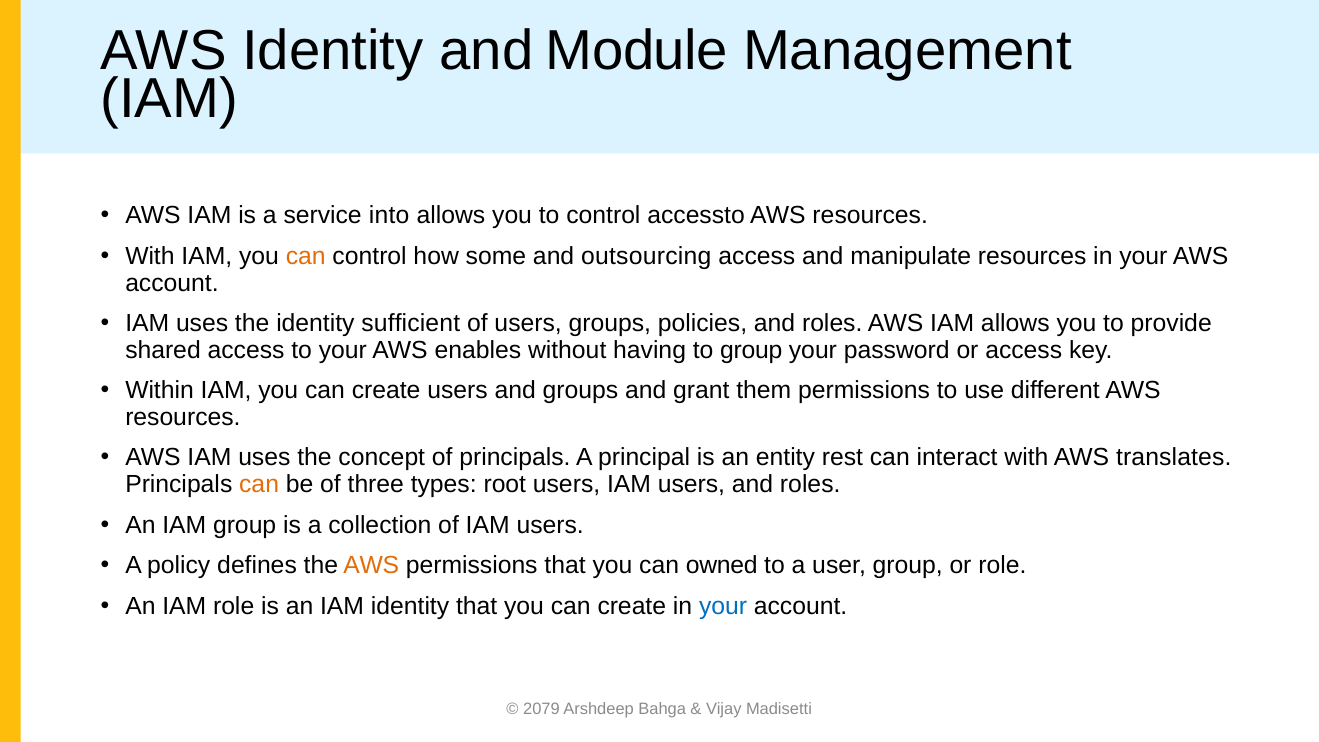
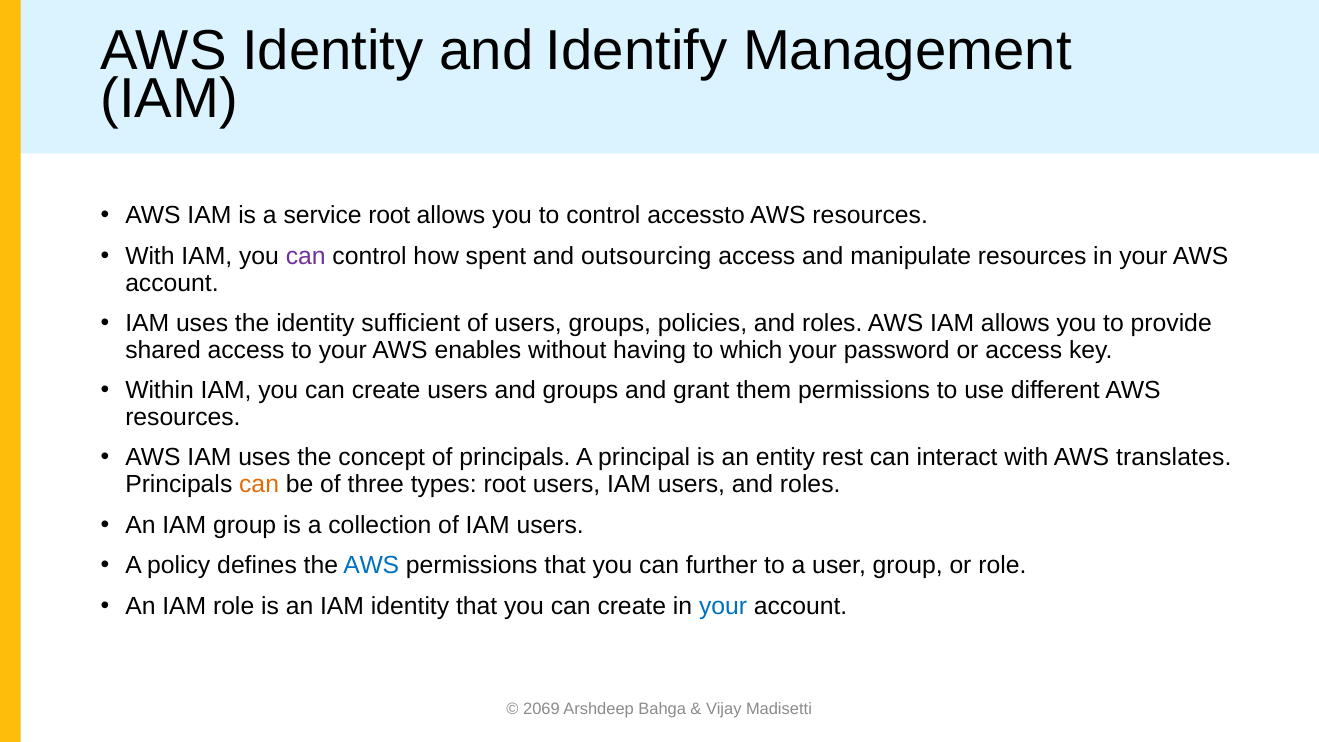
Module: Module -> Identify
service into: into -> root
can at (306, 256) colour: orange -> purple
some: some -> spent
to group: group -> which
AWS at (371, 565) colour: orange -> blue
owned: owned -> further
2079: 2079 -> 2069
